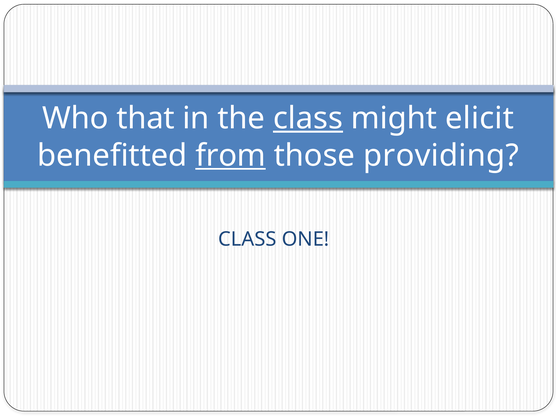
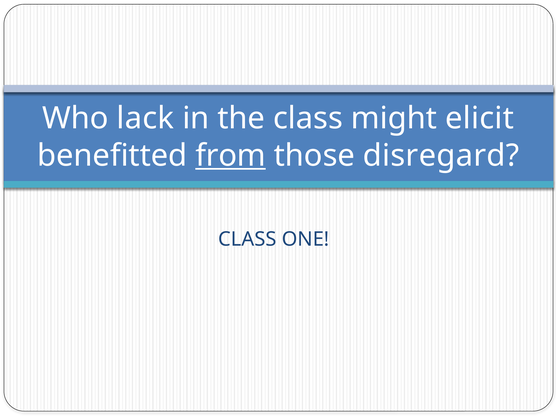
that: that -> lack
class at (308, 119) underline: present -> none
providing: providing -> disregard
